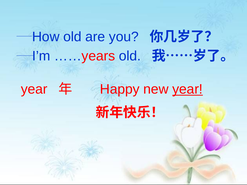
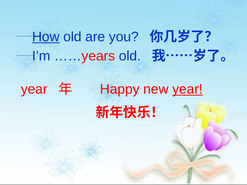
How underline: none -> present
